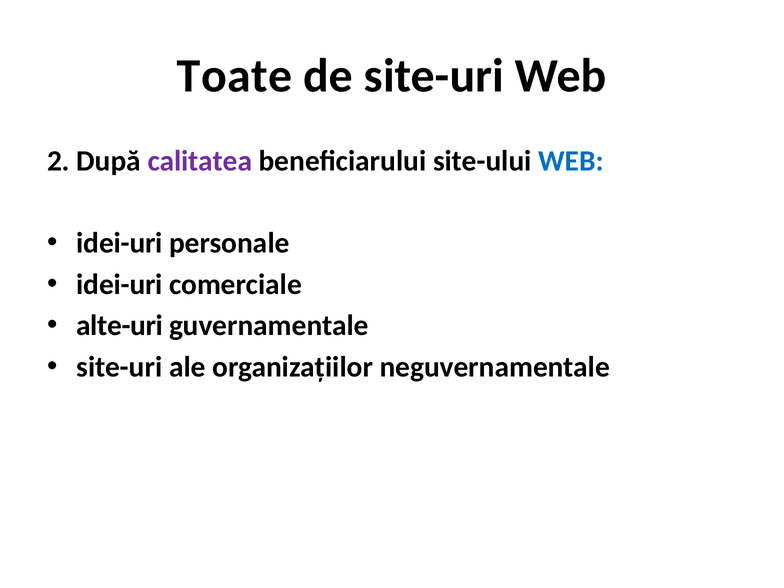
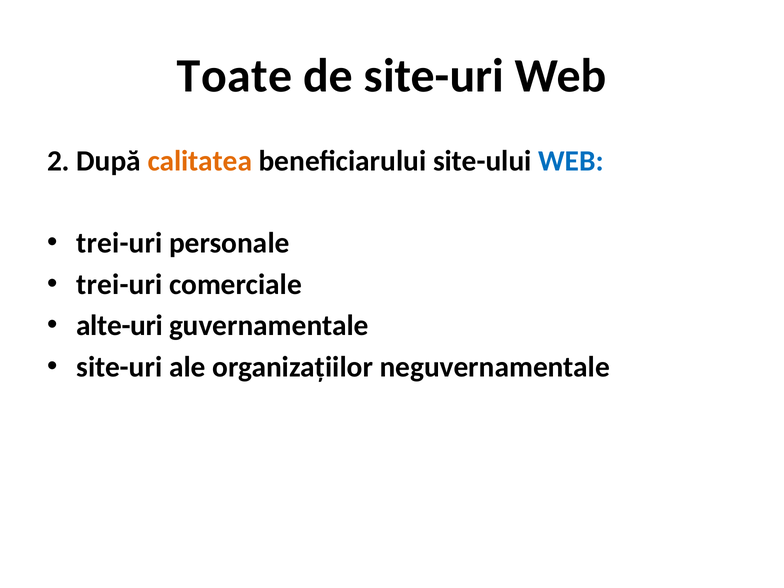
calitatea colour: purple -> orange
idei-uri at (120, 243): idei-uri -> trei-uri
idei-uri at (120, 284): idei-uri -> trei-uri
